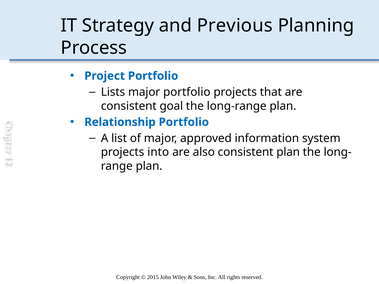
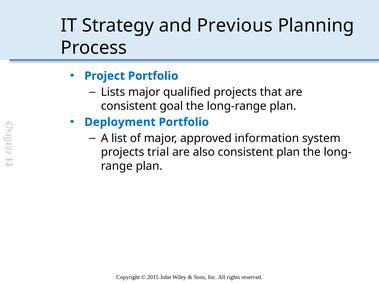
major portfolio: portfolio -> qualified
Relationship: Relationship -> Deployment
into: into -> trial
